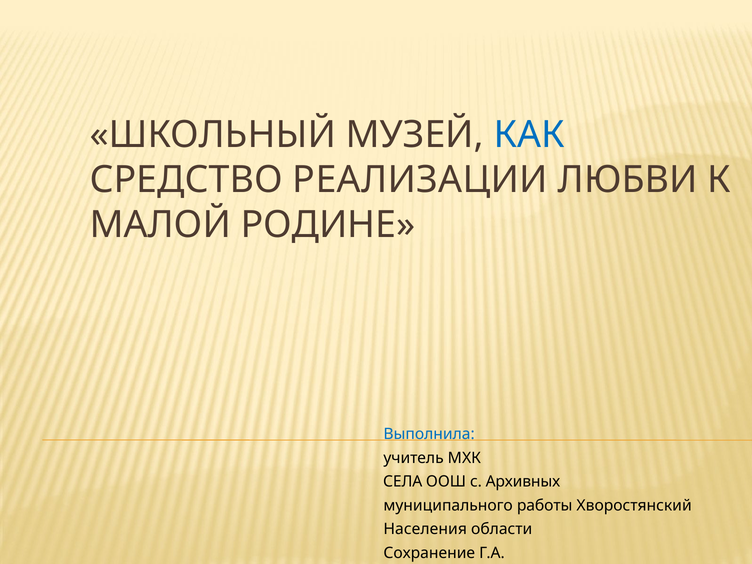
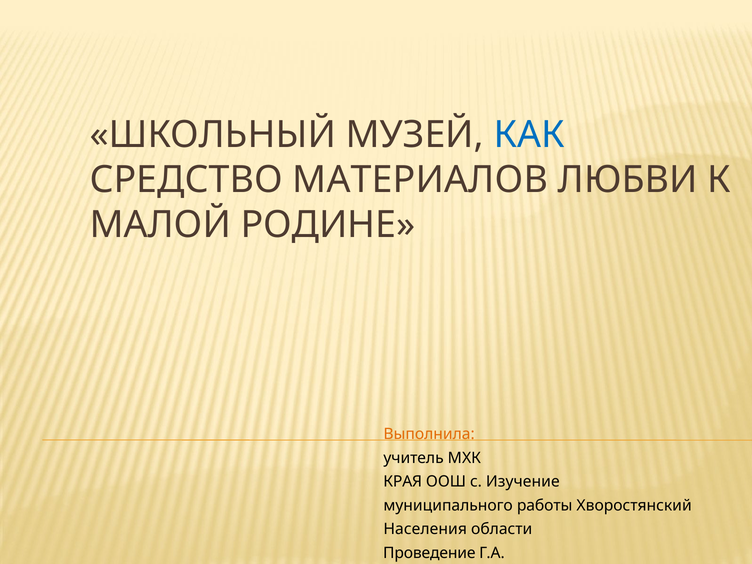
РЕАЛИЗАЦИИ: РЕАЛИЗАЦИИ -> МАТЕРИАЛОВ
Выполнила colour: blue -> orange
СЕЛА: СЕЛА -> КРАЯ
Архивных: Архивных -> Изучение
Сохранение: Сохранение -> Проведение
